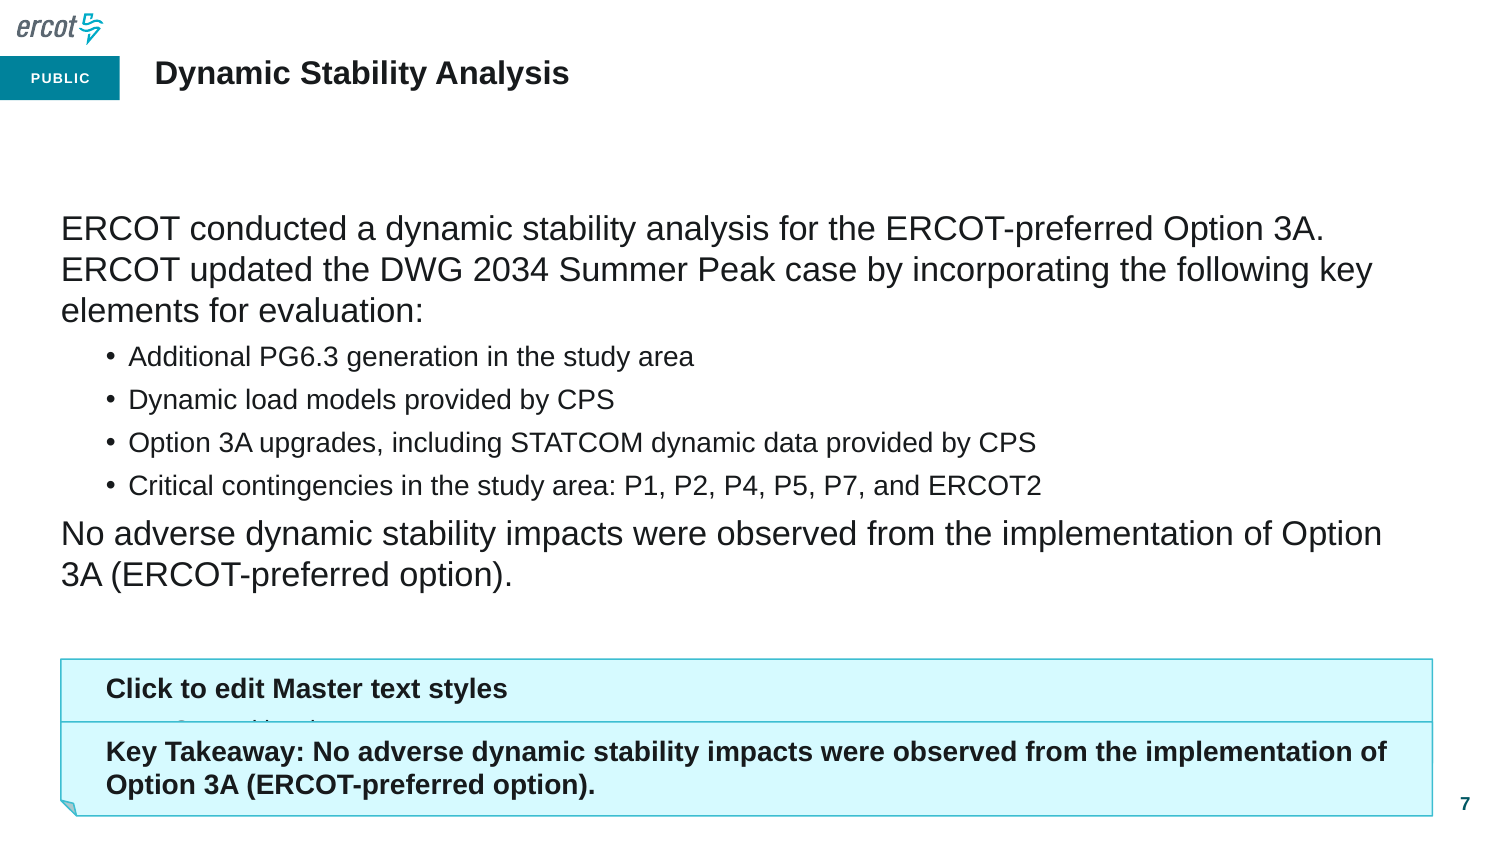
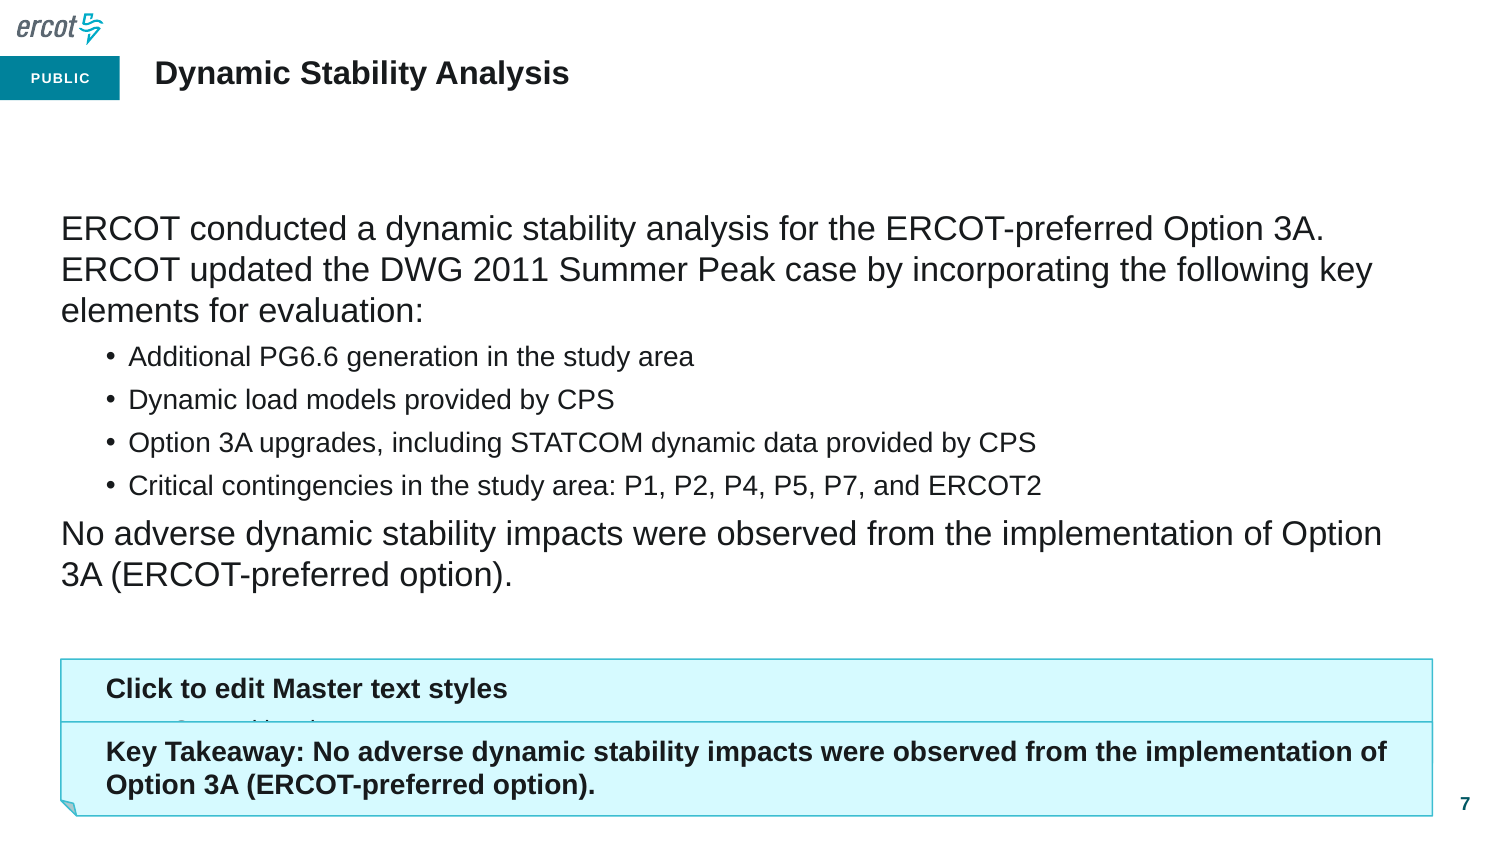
2034: 2034 -> 2011
PG6.3: PG6.3 -> PG6.6
